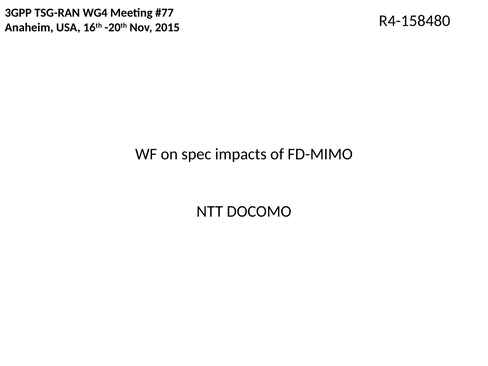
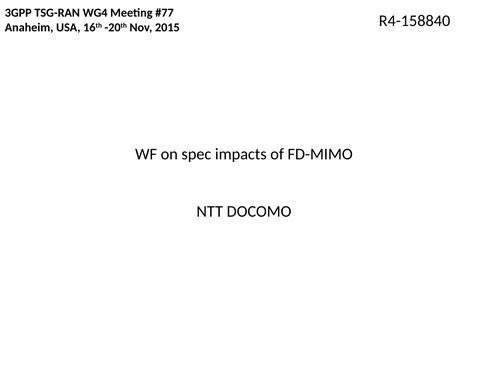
R4-158480: R4-158480 -> R4-158840
